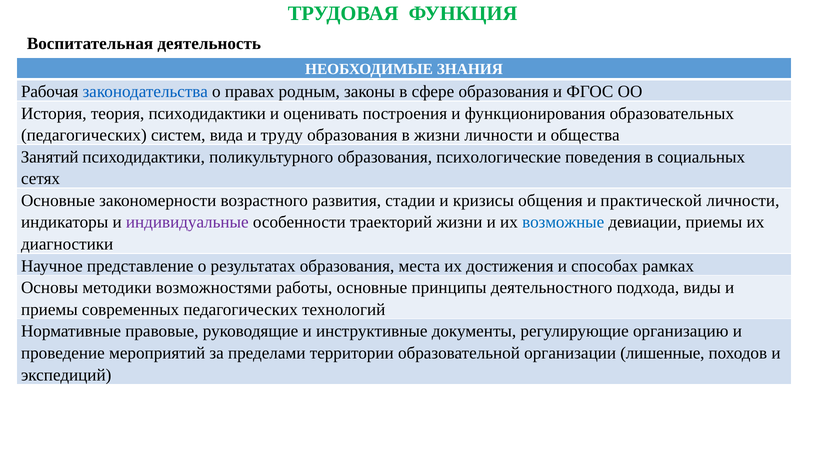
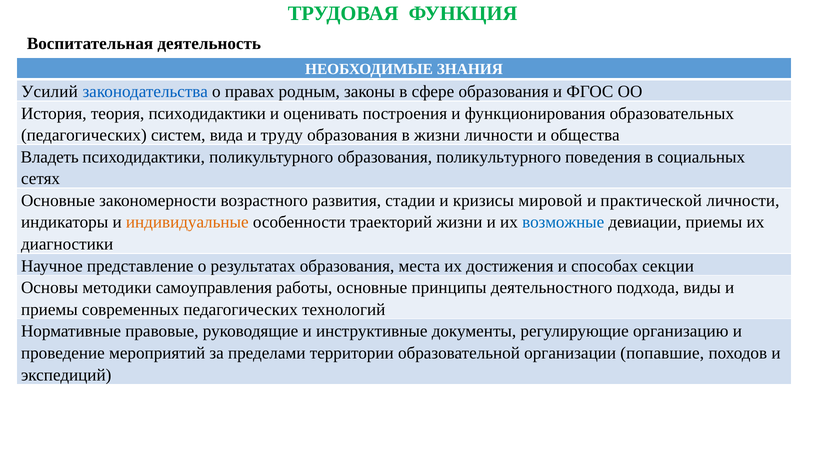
Рабочая: Рабочая -> Усилий
Занятий: Занятий -> Владеть
образования психологические: психологические -> поликультурного
общения: общения -> мировой
индивидуальные colour: purple -> orange
рамках: рамках -> секции
возможностями: возможностями -> самоуправления
лишенные: лишенные -> попавшие
